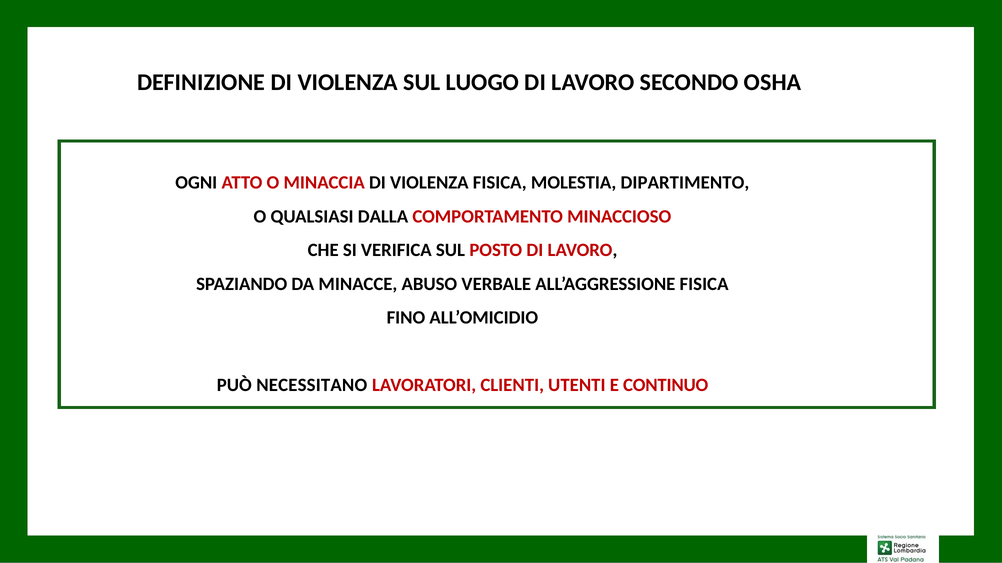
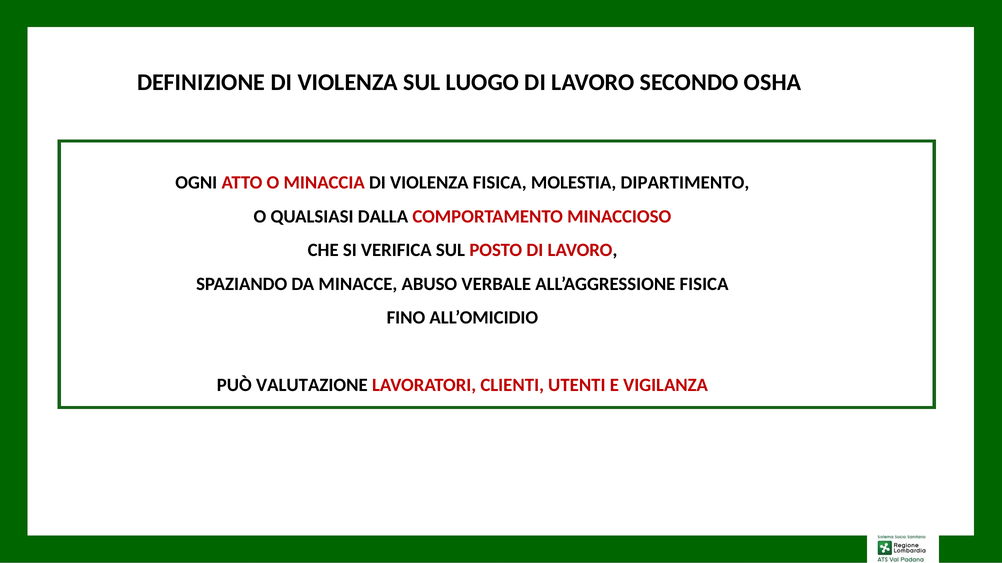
NECESSITANO: NECESSITANO -> VALUTAZIONE
CONTINUO: CONTINUO -> VIGILANZA
